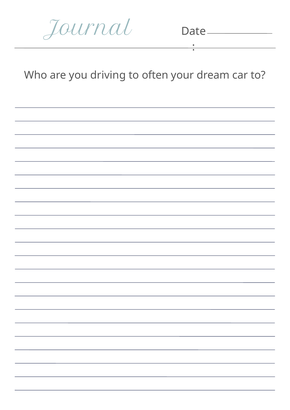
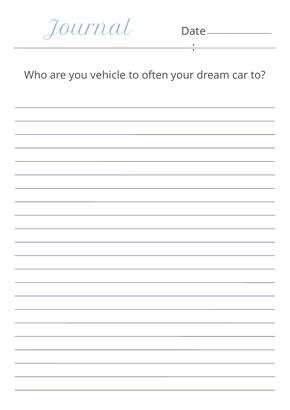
driving: driving -> vehicle
